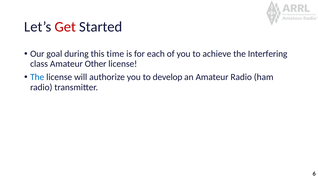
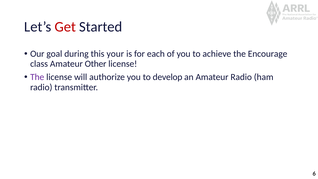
time: time -> your
Interfering: Interfering -> Encourage
The at (37, 77) colour: blue -> purple
